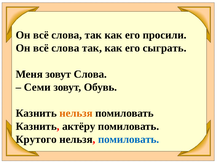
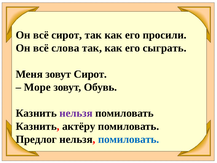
слова at (67, 35): слова -> сирот
зовут Слова: Слова -> Сирот
Семи: Семи -> Море
нельзя at (76, 113) colour: orange -> purple
Крутого: Крутого -> Предлог
